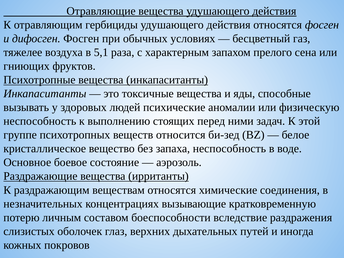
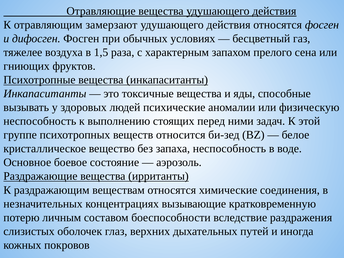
гербициды: гербициды -> замерзают
5,1: 5,1 -> 1,5
